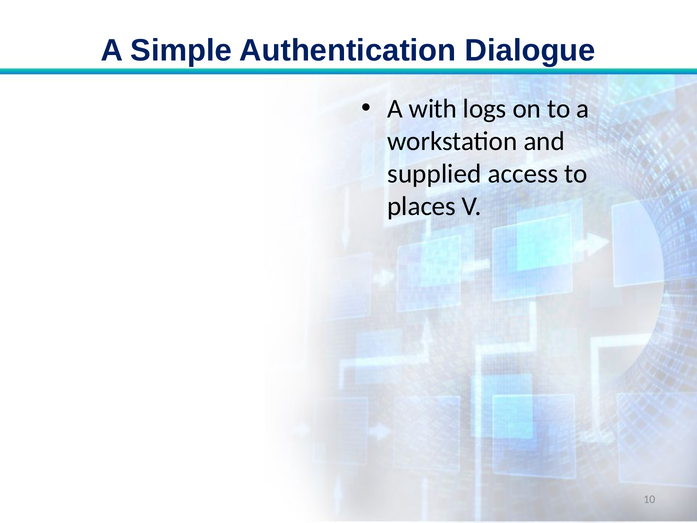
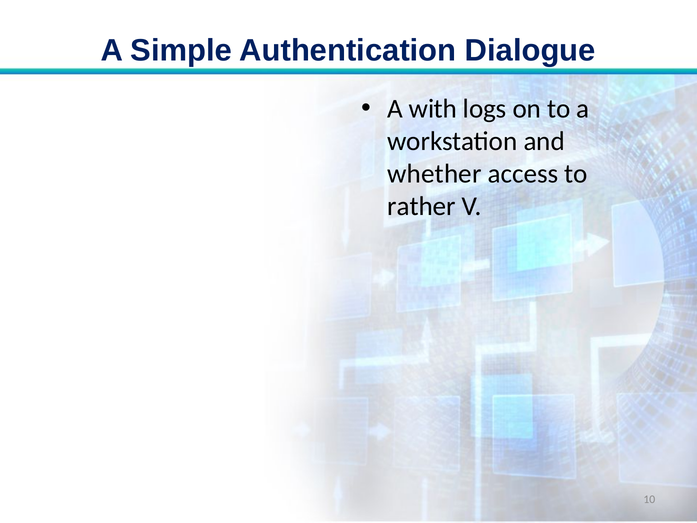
supplied: supplied -> whether
places: places -> rather
